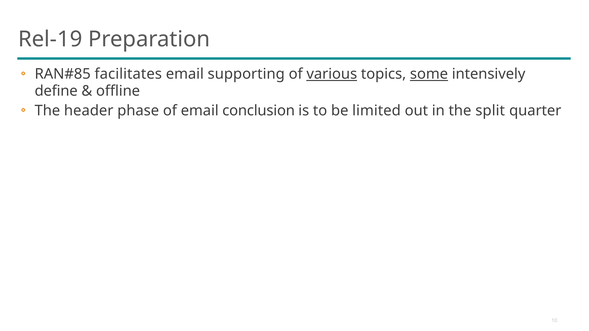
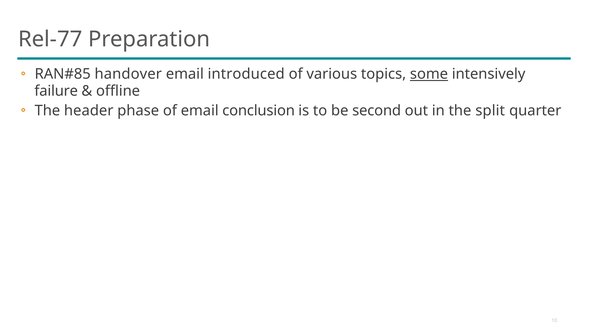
Rel-19: Rel-19 -> Rel-77
facilitates: facilitates -> handover
supporting: supporting -> introduced
various underline: present -> none
define: define -> failure
limited: limited -> second
